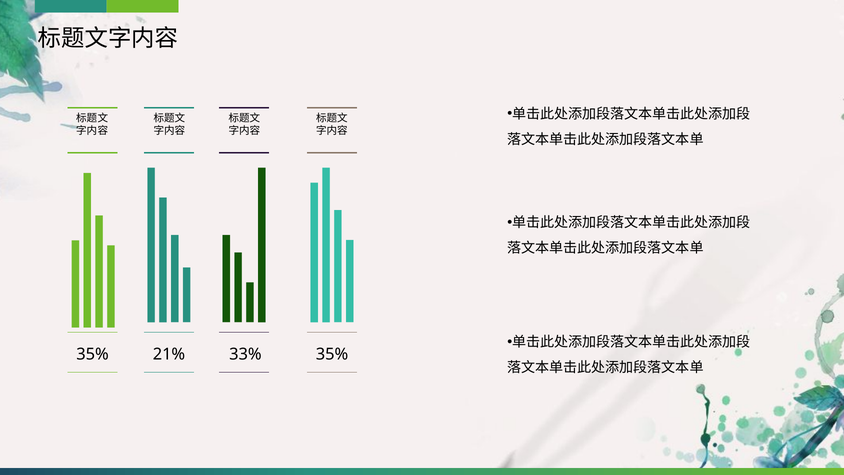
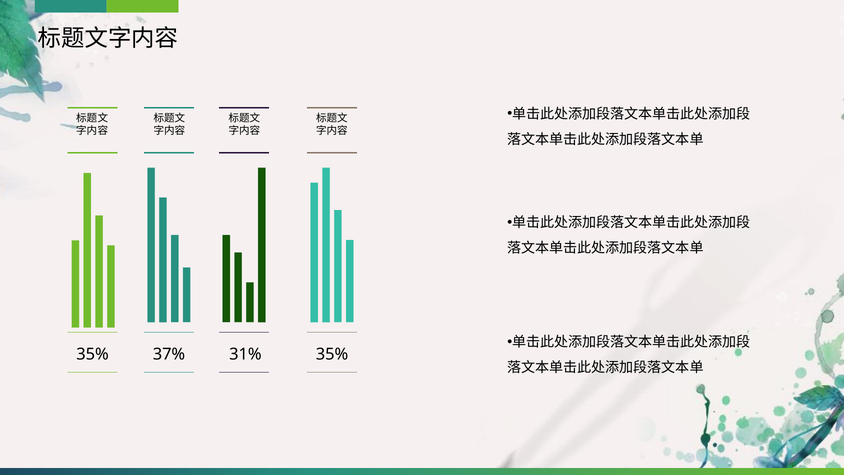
21%: 21% -> 37%
33%: 33% -> 31%
